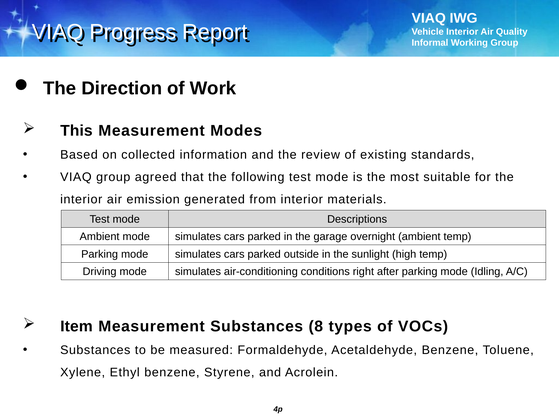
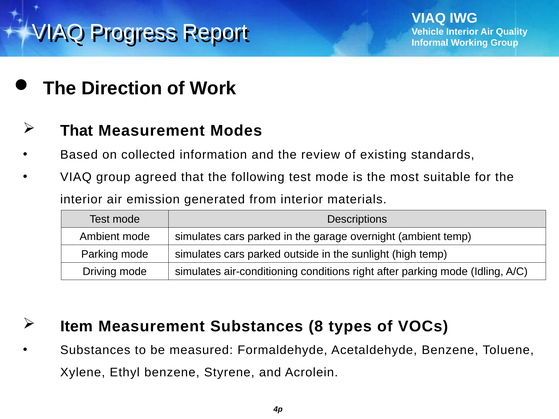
This at (76, 131): This -> That
